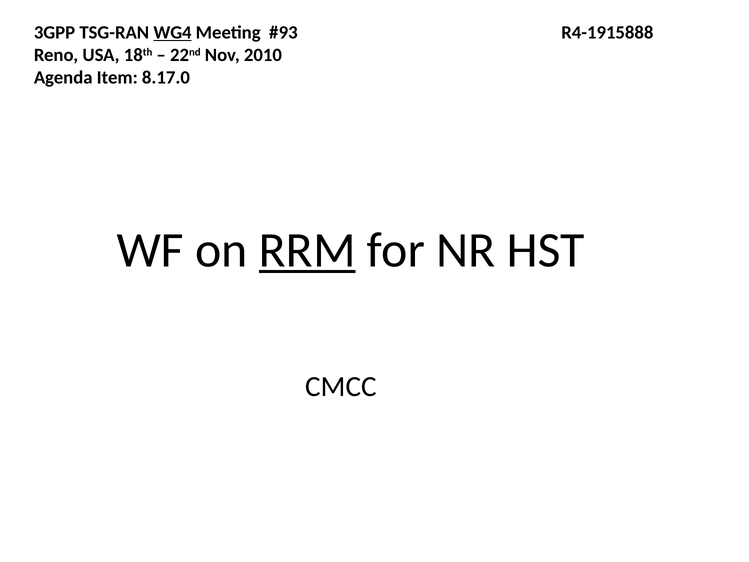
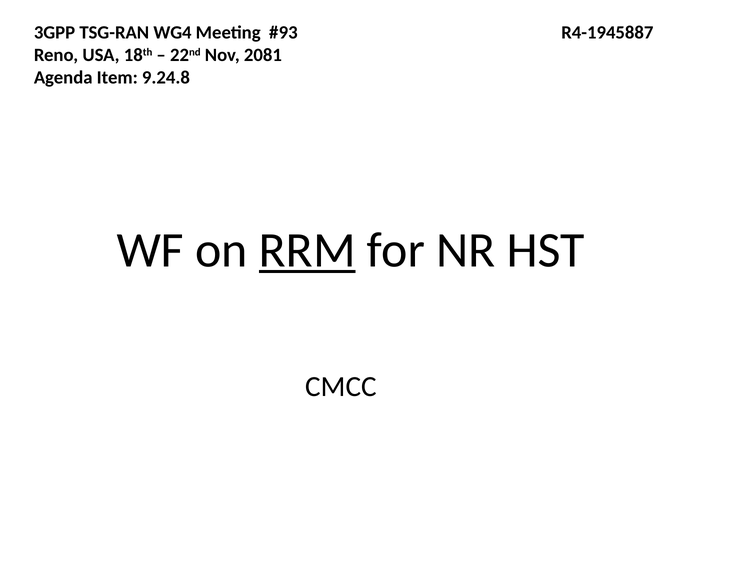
WG4 underline: present -> none
R4-1915888: R4-1915888 -> R4-1945887
2010: 2010 -> 2081
8.17.0: 8.17.0 -> 9.24.8
